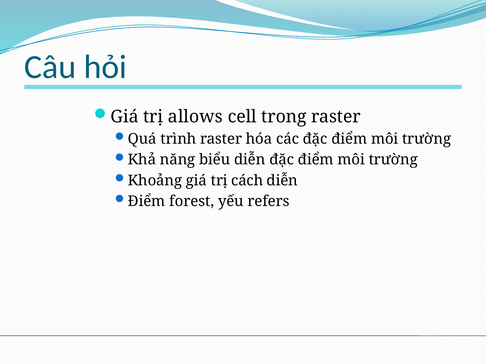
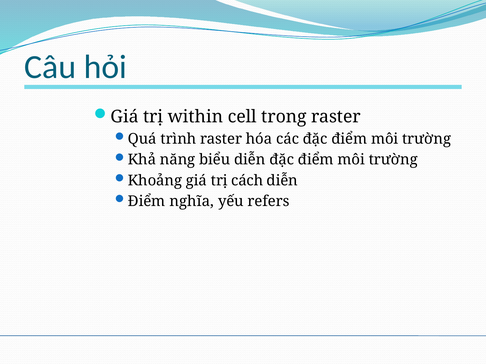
allows: allows -> within
forest: forest -> nghĩa
